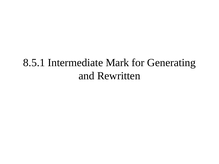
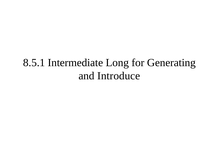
Mark: Mark -> Long
Rewritten: Rewritten -> Introduce
